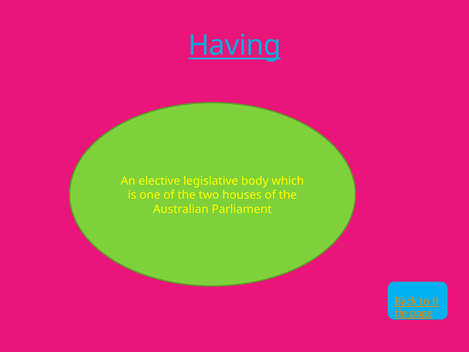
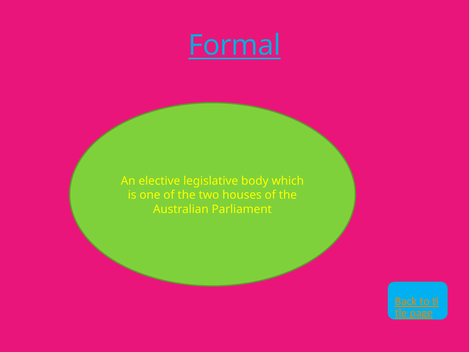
Having: Having -> Formal
